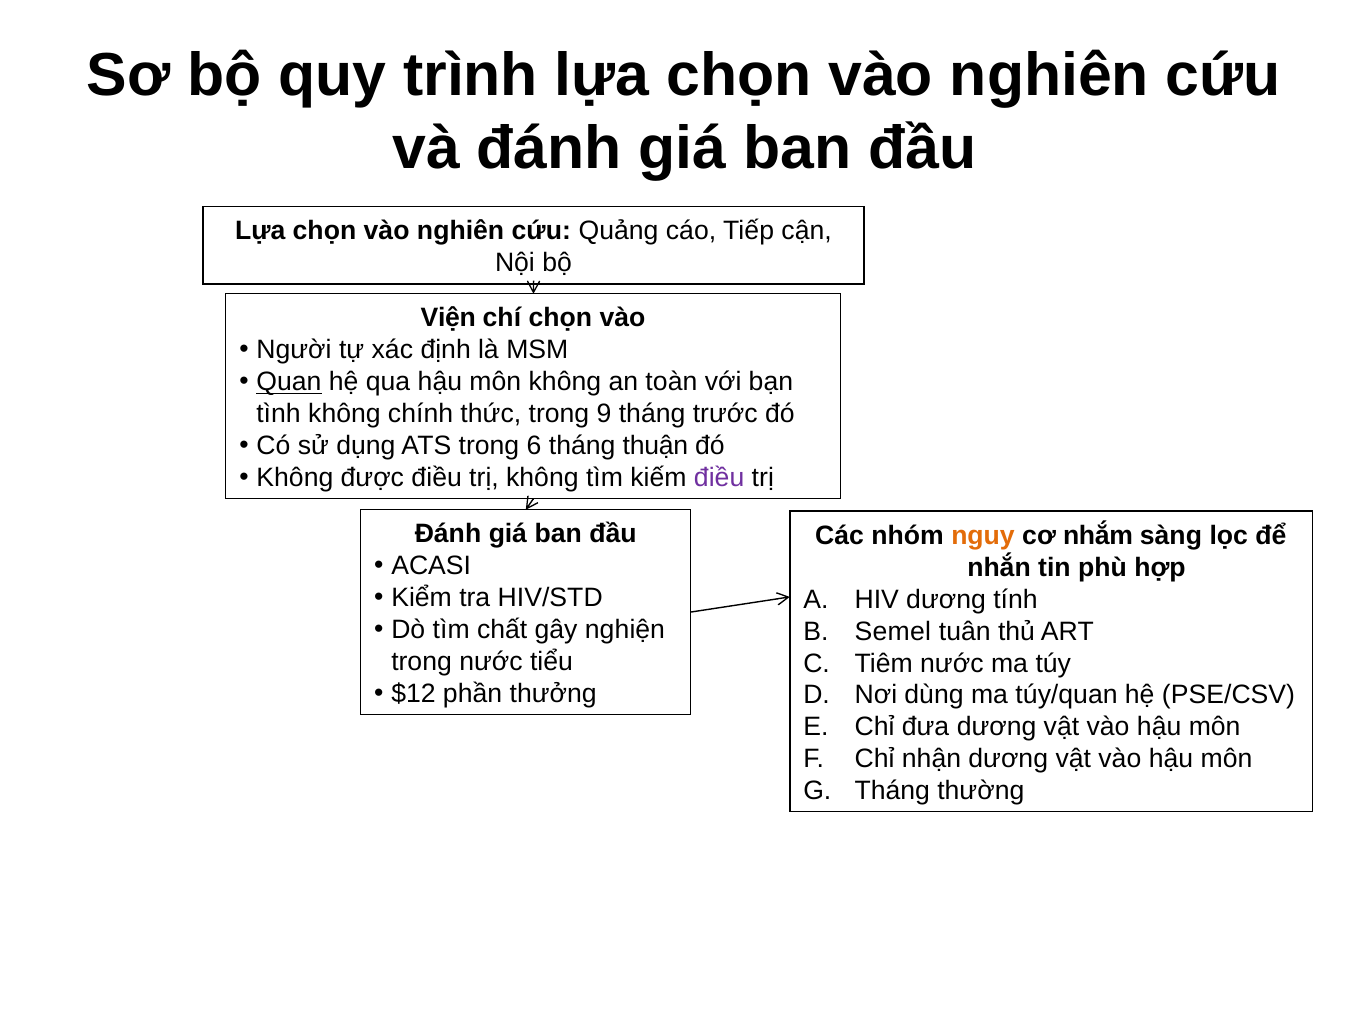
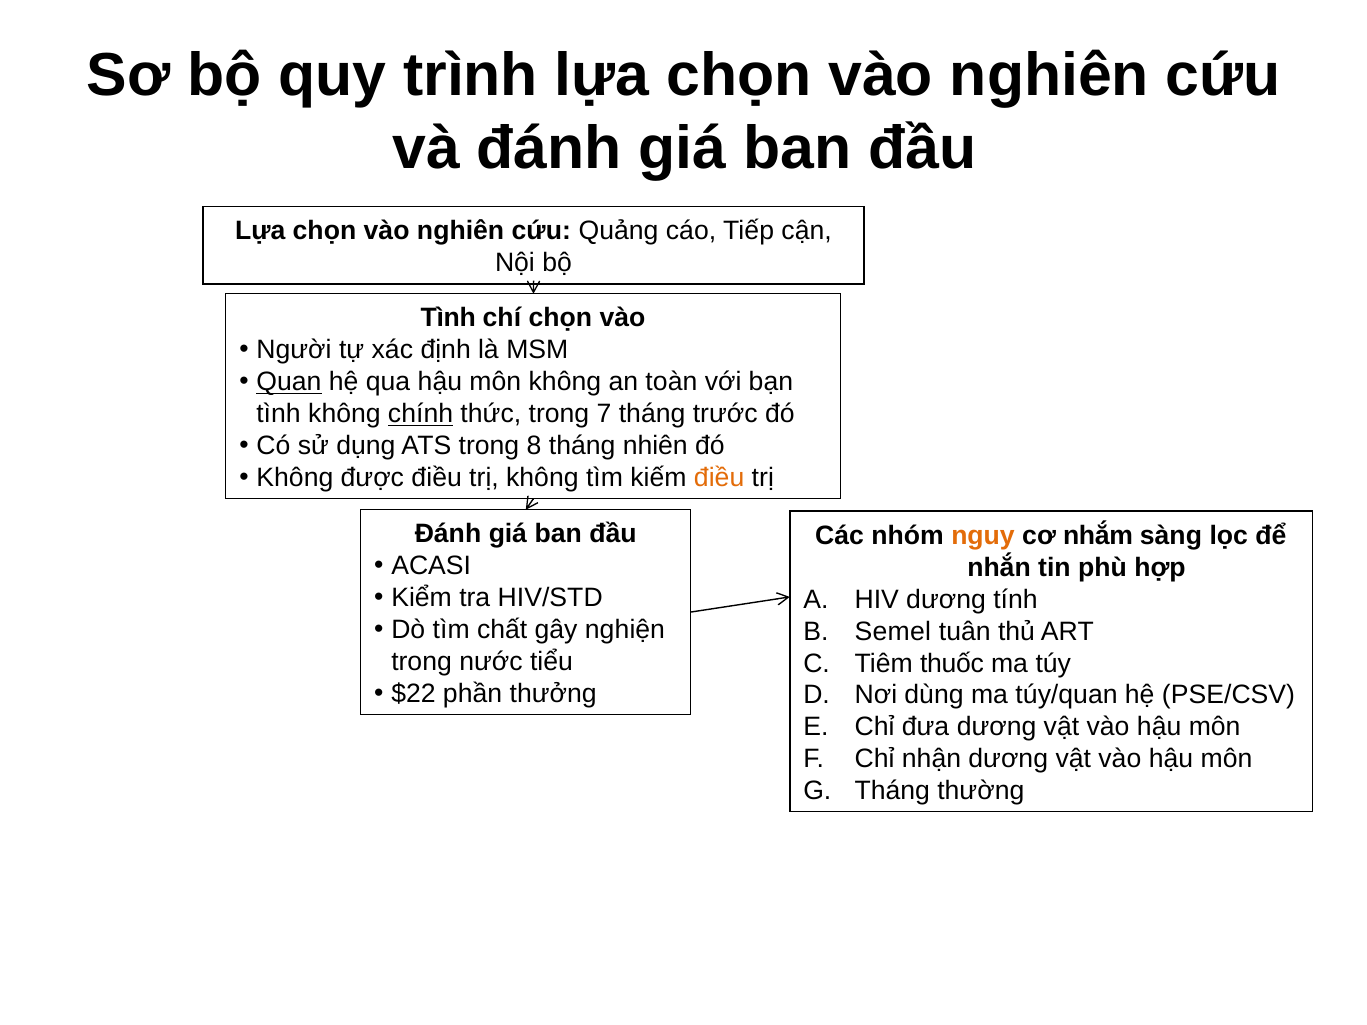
Viện at (448, 318): Viện -> Tình
chính underline: none -> present
9: 9 -> 7
6: 6 -> 8
thuận: thuận -> nhiên
điều at (719, 478) colour: purple -> orange
Tiêm nước: nước -> thuốc
$12: $12 -> $22
